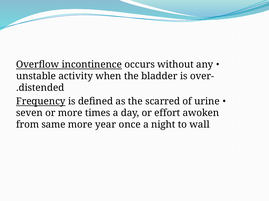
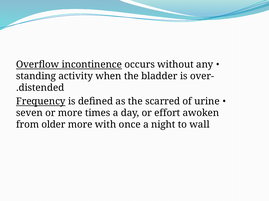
unstable: unstable -> standing
same: same -> older
year: year -> with
